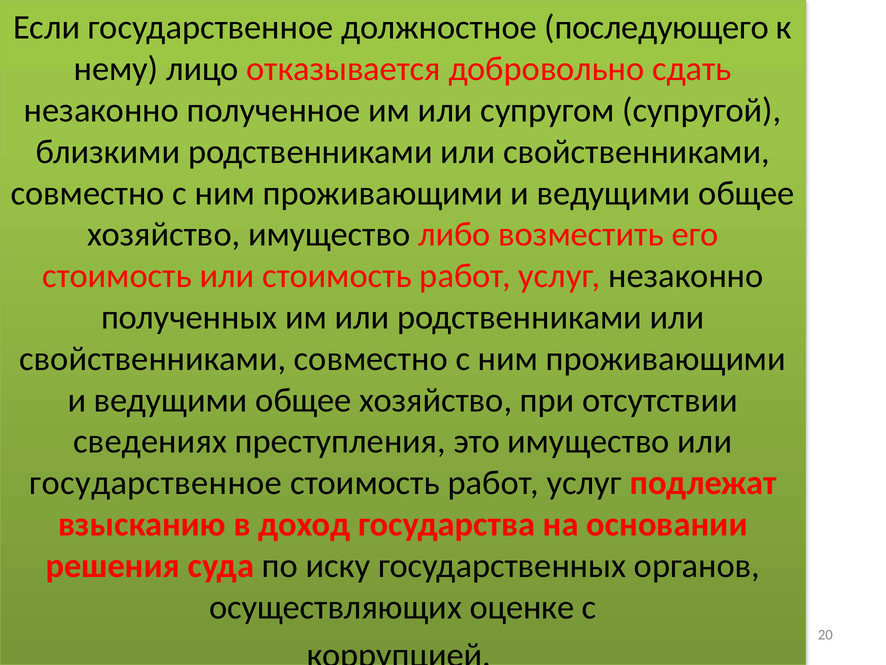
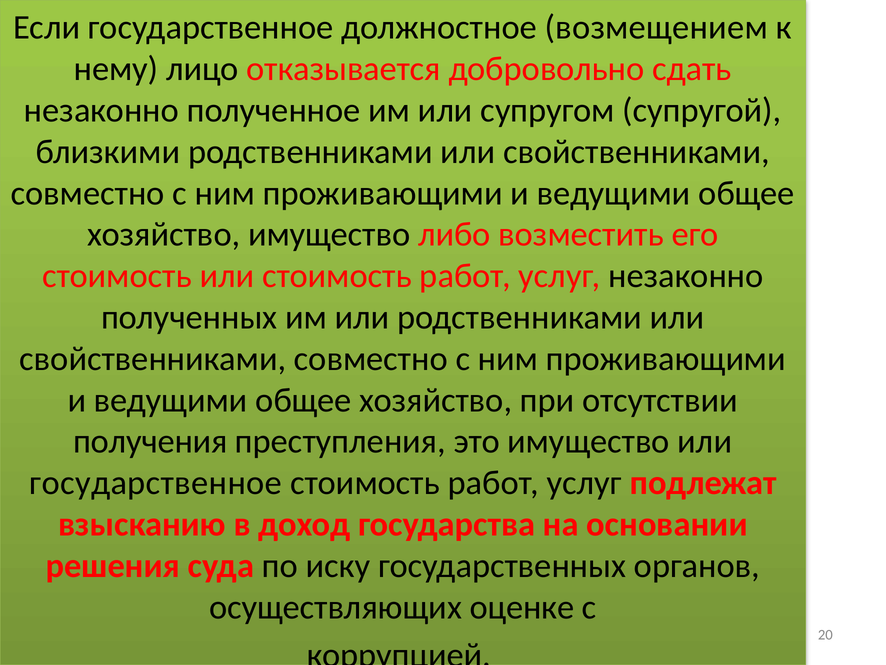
последующего: последующего -> возмещением
сведениях: сведениях -> получения
